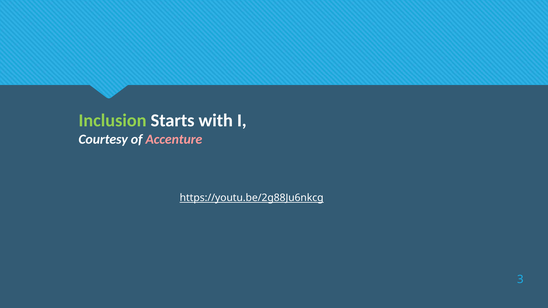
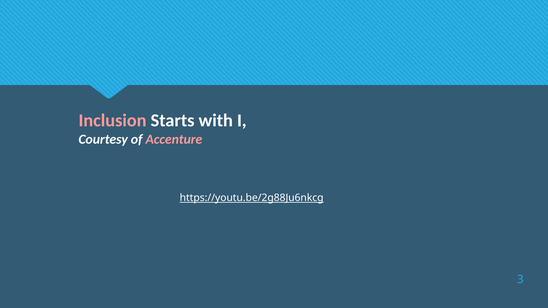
Inclusion colour: light green -> pink
